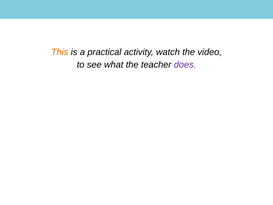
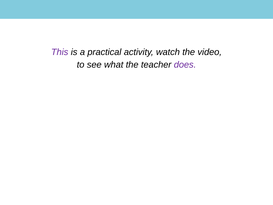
This colour: orange -> purple
